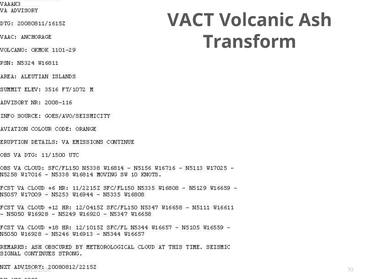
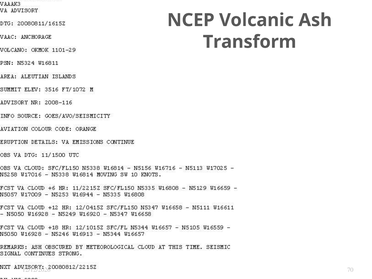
VACT: VACT -> NCEP
